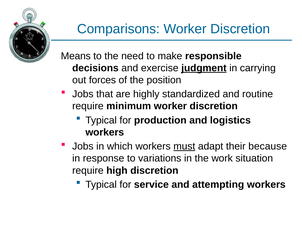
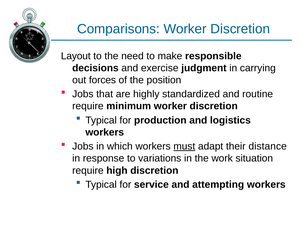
Means: Means -> Layout
judgment underline: present -> none
because: because -> distance
